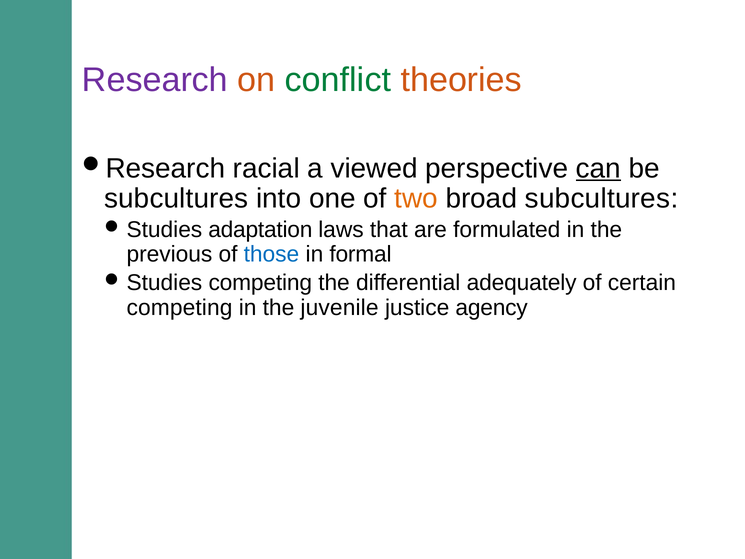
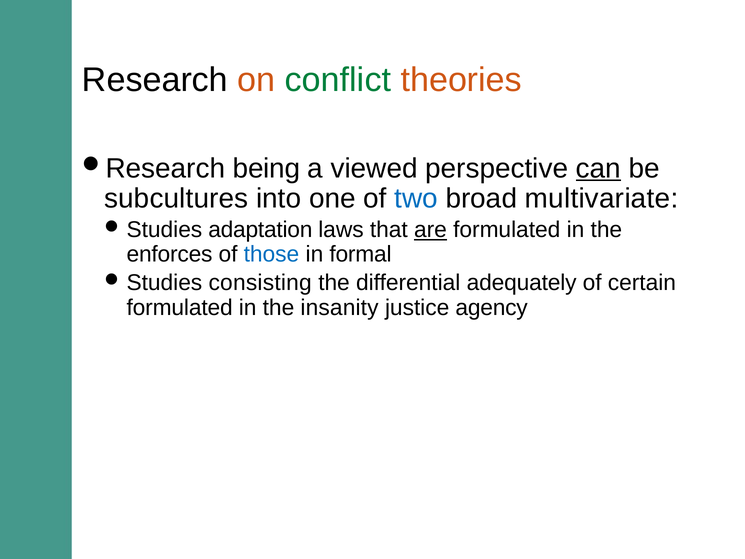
Research colour: purple -> black
racial: racial -> being
two colour: orange -> blue
broad subcultures: subcultures -> multivariate
are underline: none -> present
previous: previous -> enforces
competing at (260, 283): competing -> consisting
competing at (180, 307): competing -> formulated
juvenile: juvenile -> insanity
